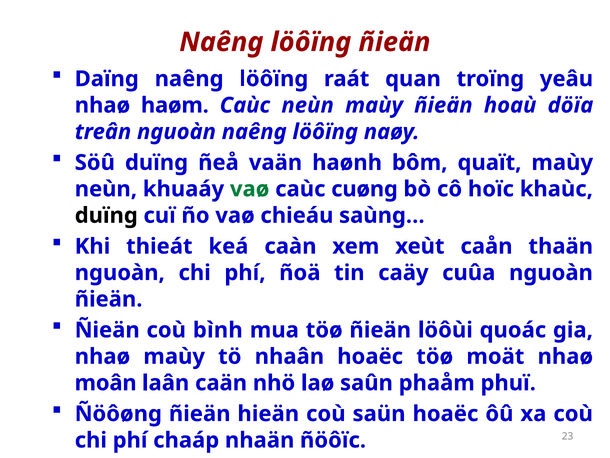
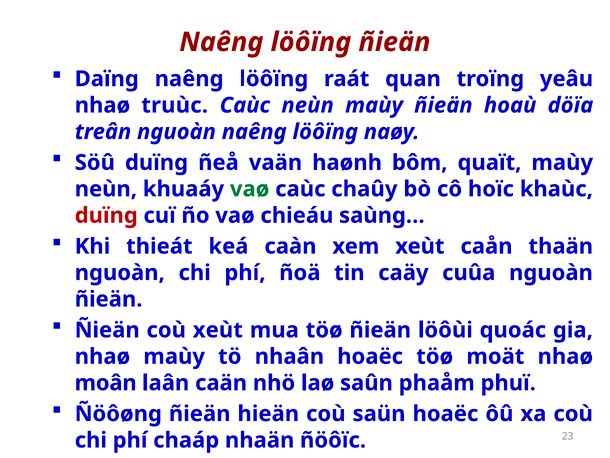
haøm: haøm -> truùc
cuøng: cuøng -> chaûy
duïng at (106, 215) colour: black -> red
coù bình: bình -> xeùt
